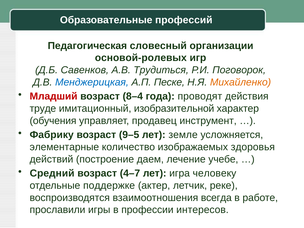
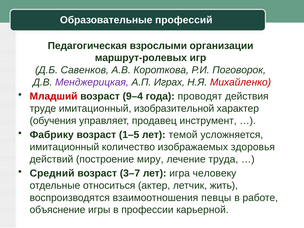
словесный: словесный -> взрослыми
основой-ролевых: основой-ролевых -> маршрут-ролевых
Трудиться: Трудиться -> Короткова
Менджерицкая colour: blue -> purple
Песке: Песке -> Играх
Михайленко colour: orange -> red
8–4: 8–4 -> 9–4
9–5: 9–5 -> 1–5
земле: земле -> темой
элементарные at (64, 147): элементарные -> имитационный
даем: даем -> миру
учебе: учебе -> труда
4–7: 4–7 -> 3–7
поддержке: поддержке -> относиться
реке: реке -> жить
всегда: всегда -> певцы
прославили: прославили -> объяснение
интересов: интересов -> карьерной
